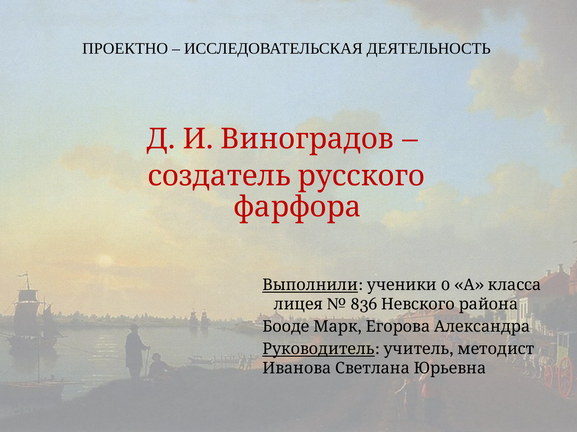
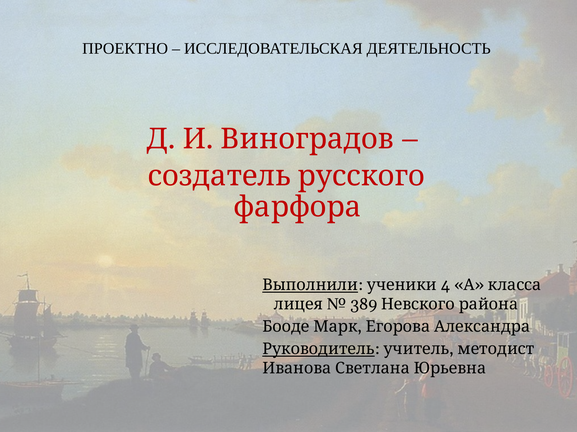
0: 0 -> 4
836: 836 -> 389
